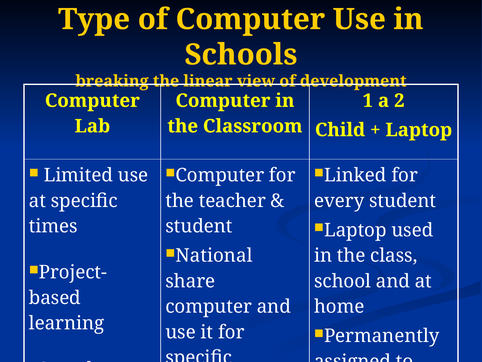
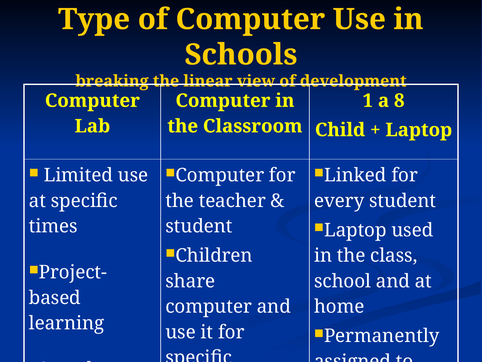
a 2: 2 -> 8
National: National -> Children
